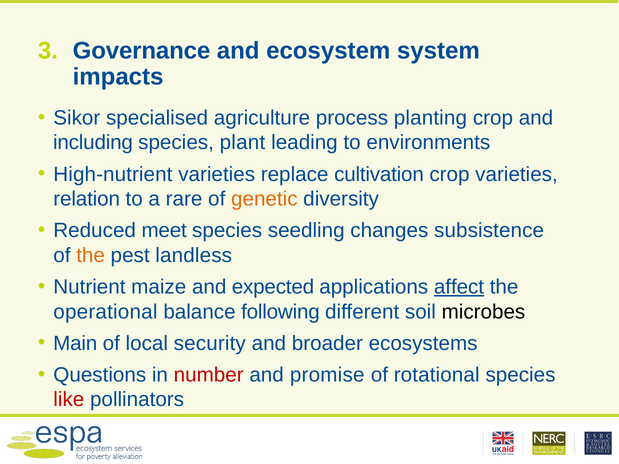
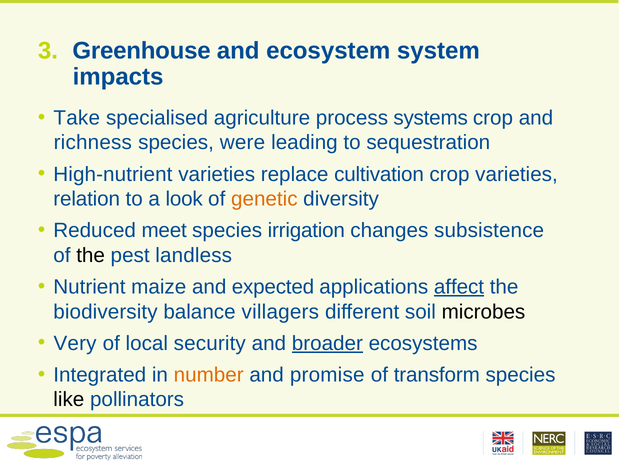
Governance: Governance -> Greenhouse
Sikor: Sikor -> Take
planting: planting -> systems
including: including -> richness
plant: plant -> were
environments: environments -> sequestration
rare: rare -> look
seedling: seedling -> irrigation
the at (91, 255) colour: orange -> black
operational: operational -> biodiversity
following: following -> villagers
Main: Main -> Very
broader underline: none -> present
Questions: Questions -> Integrated
number colour: red -> orange
rotational: rotational -> transform
like colour: red -> black
